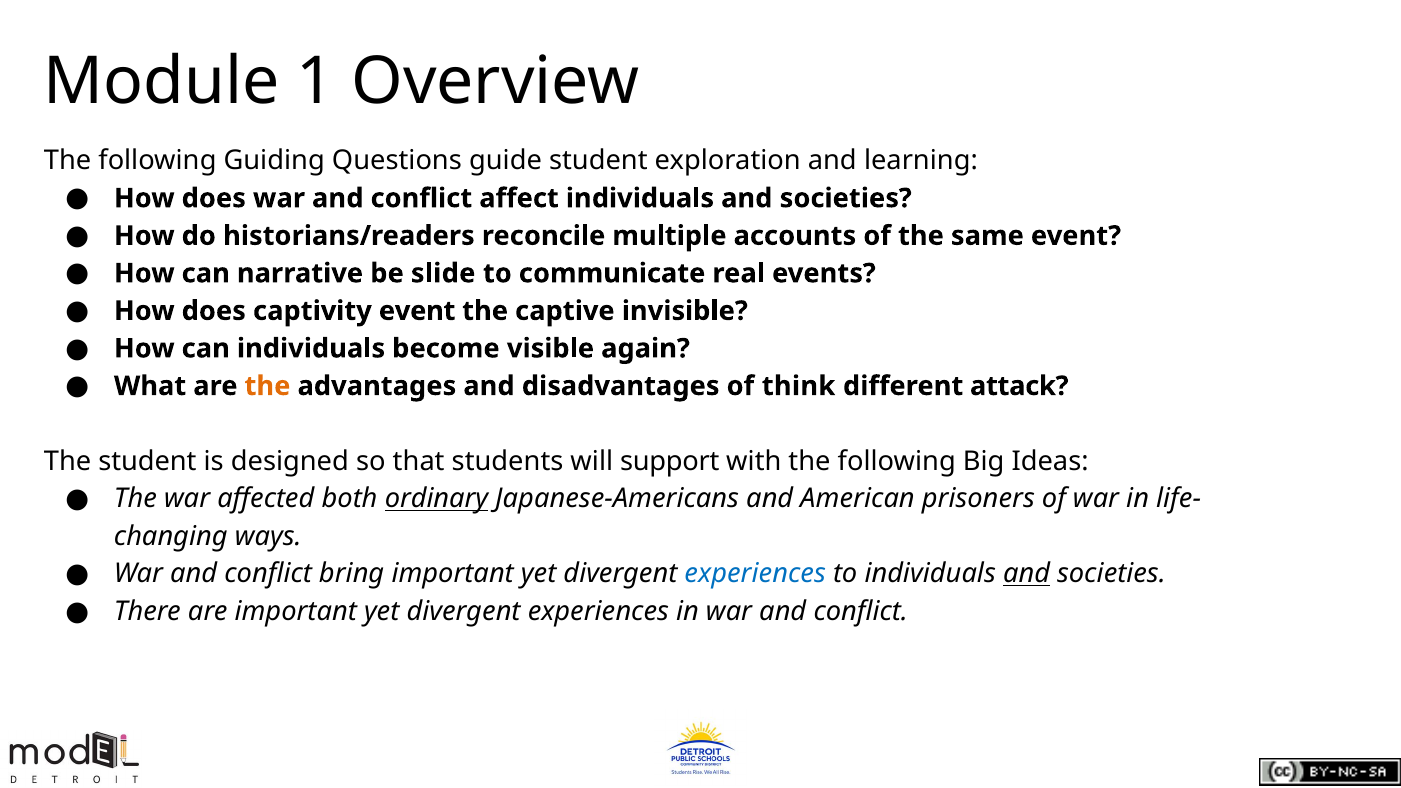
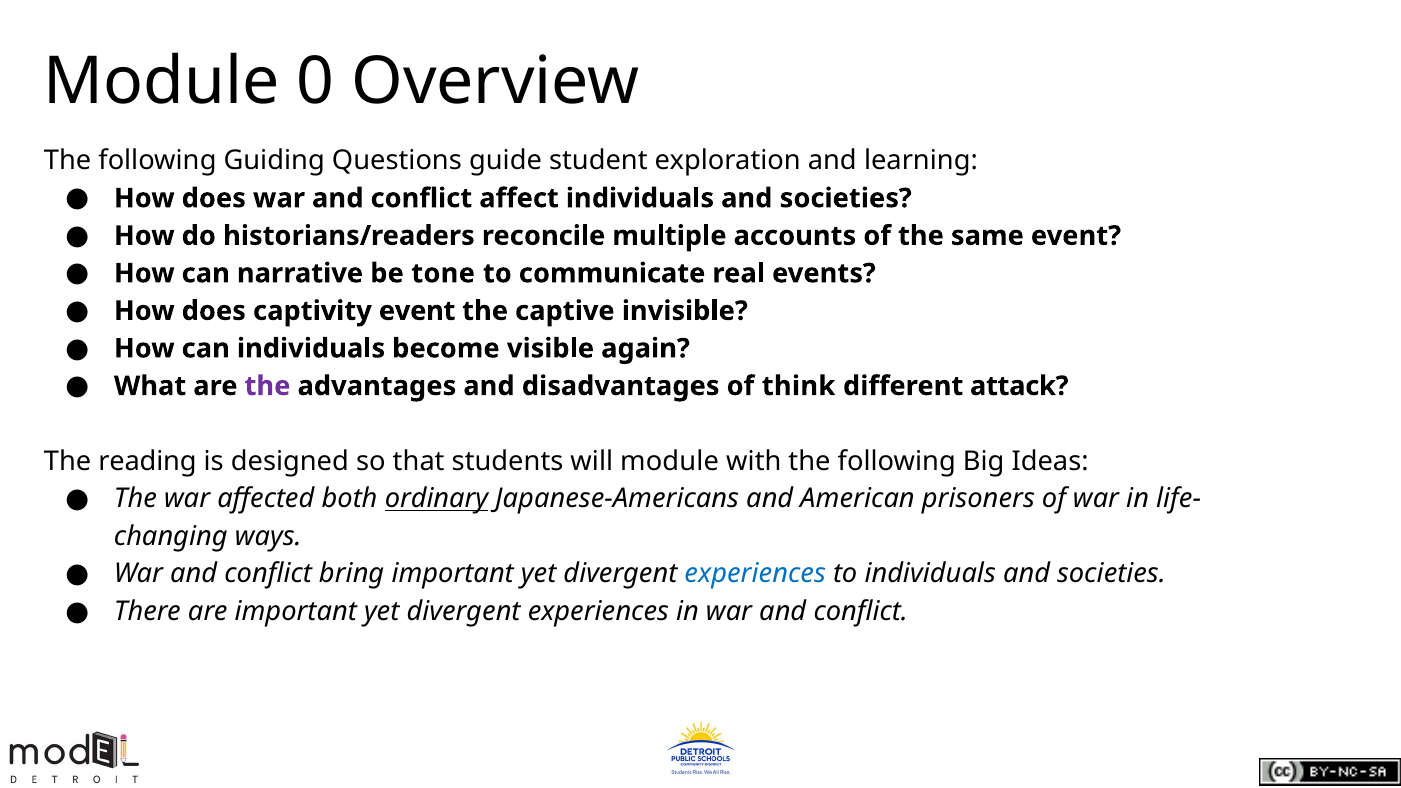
1: 1 -> 0
slide: slide -> tone
the at (268, 386) colour: orange -> purple
The student: student -> reading
will support: support -> module
and at (1027, 574) underline: present -> none
